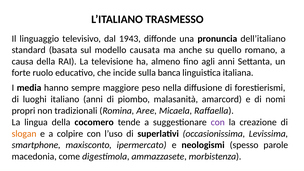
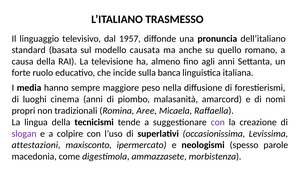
1943: 1943 -> 1957
italiano: italiano -> cinema
cocomero: cocomero -> tecnicismi
slogan colour: orange -> purple
smartphone: smartphone -> attestazioni
